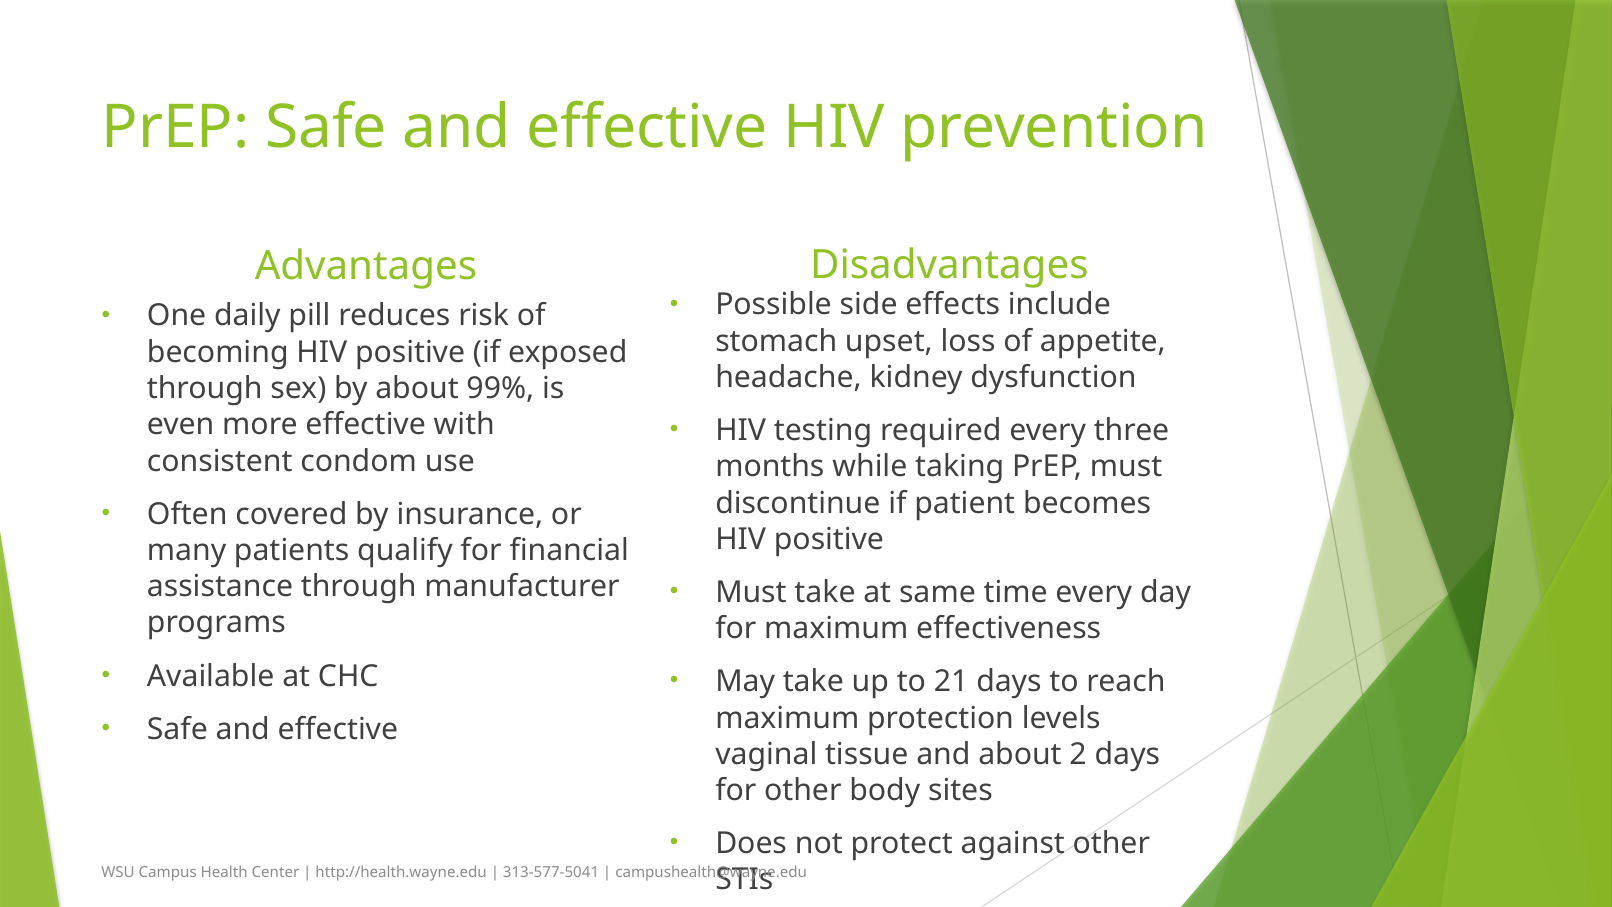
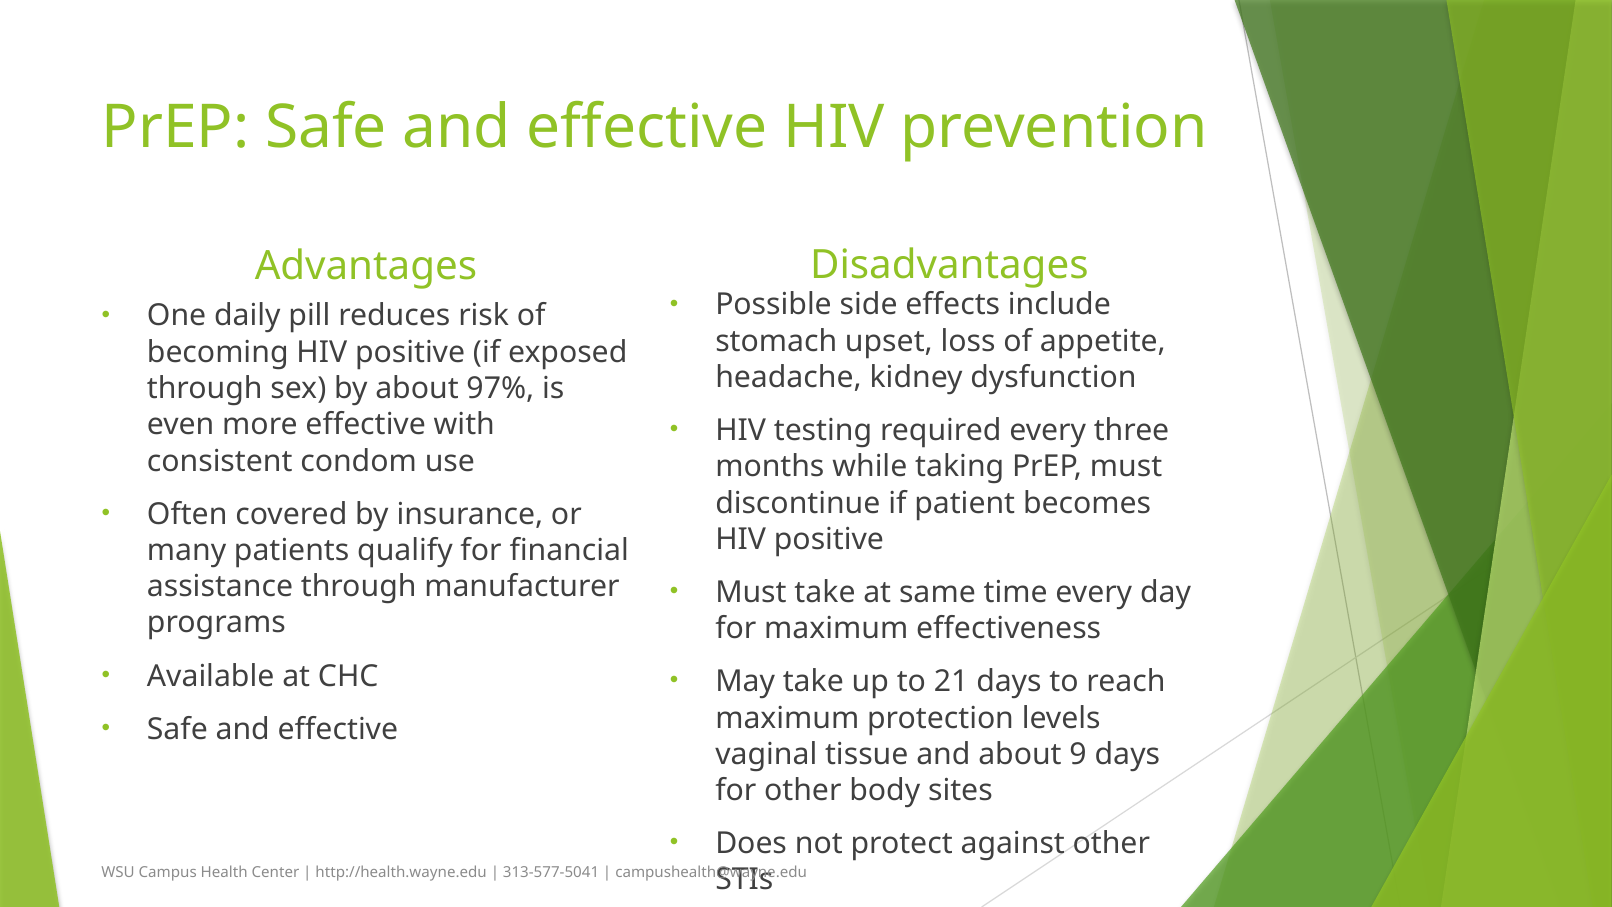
99%: 99% -> 97%
2: 2 -> 9
